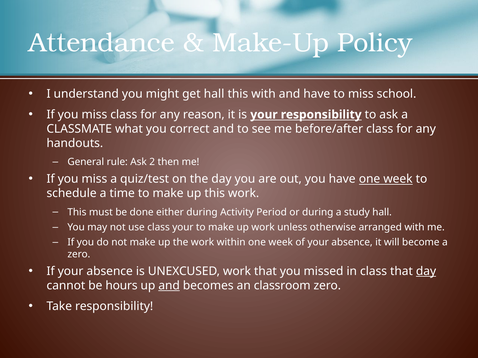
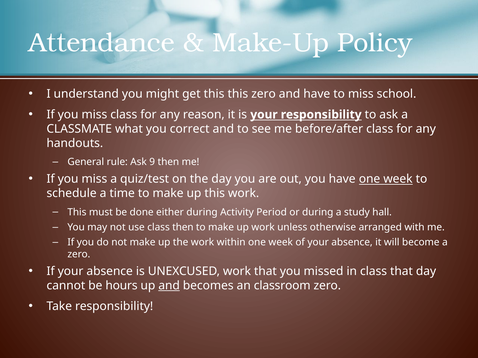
get hall: hall -> this
this with: with -> zero
2: 2 -> 9
class your: your -> then
day at (426, 272) underline: present -> none
